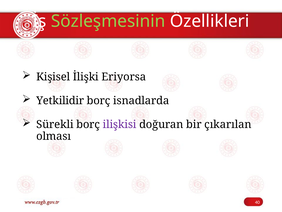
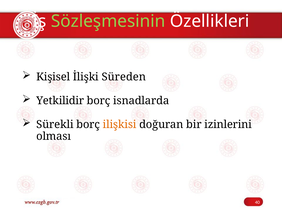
Eriyorsa: Eriyorsa -> Süreden
ilişkisi colour: purple -> orange
çıkarılan: çıkarılan -> izinlerini
